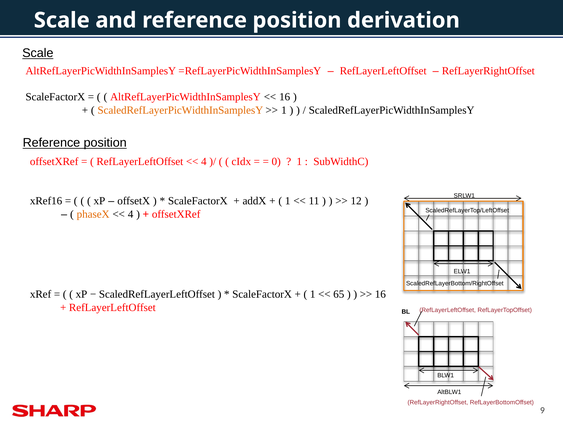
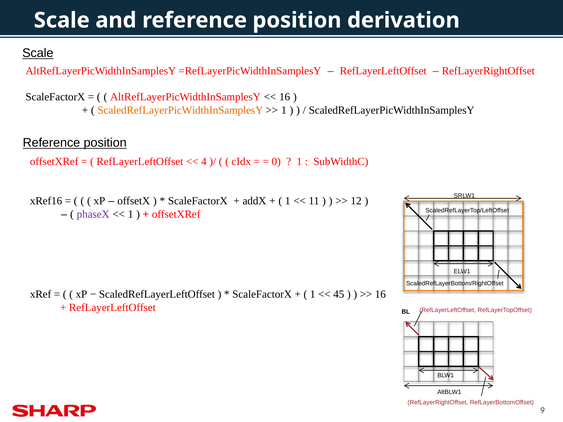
phaseX colour: orange -> purple
4 at (131, 214): 4 -> 1
65: 65 -> 45
